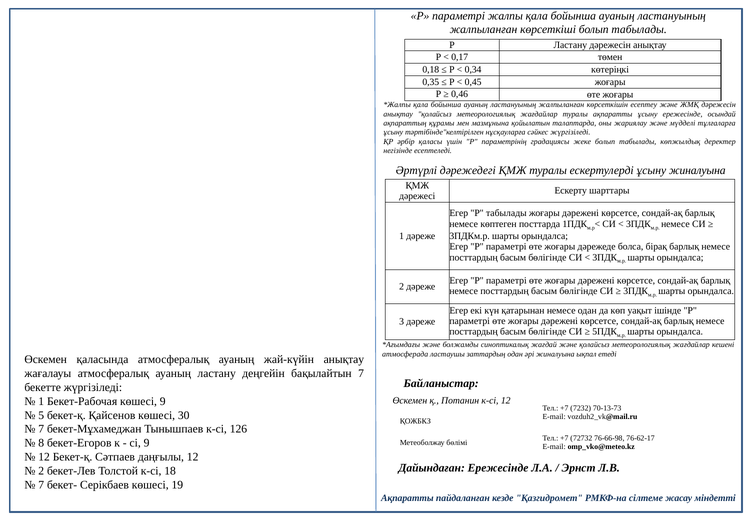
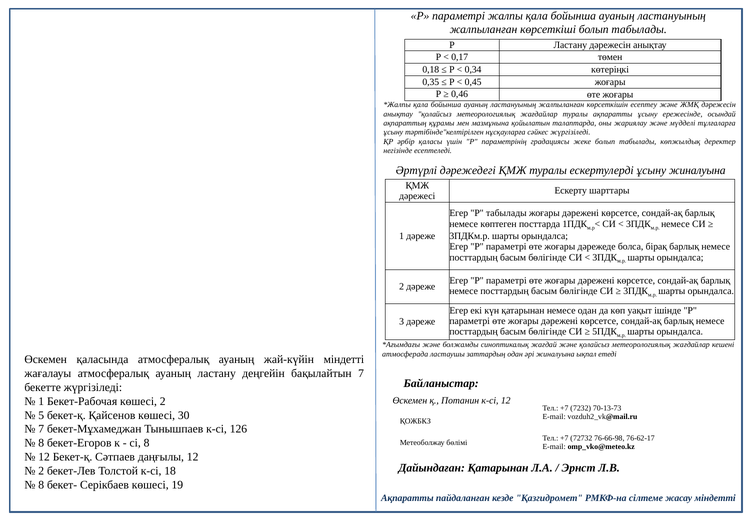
жай-күйін анықтау: анықтау -> міндетті
көшесі 9: 9 -> 2
сі 9: 9 -> 8
Дайындаған Ережесінде: Ережесінде -> Қатарынан
7 at (41, 484): 7 -> 8
